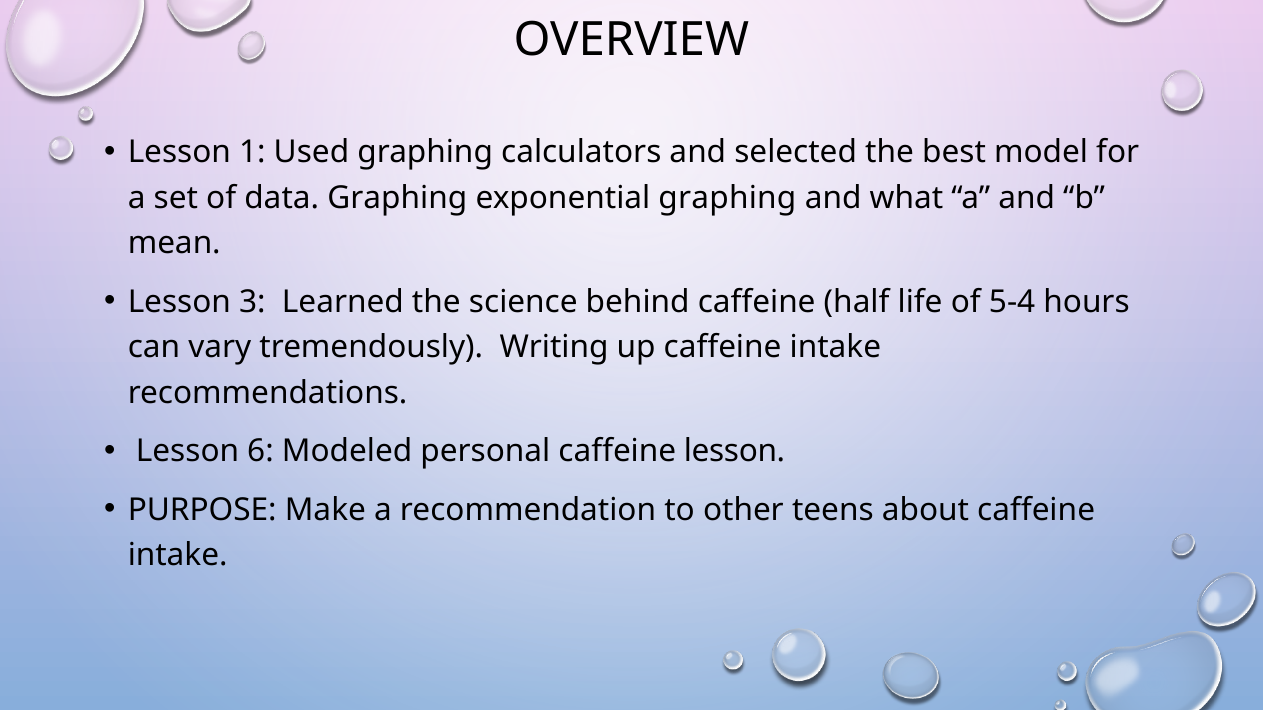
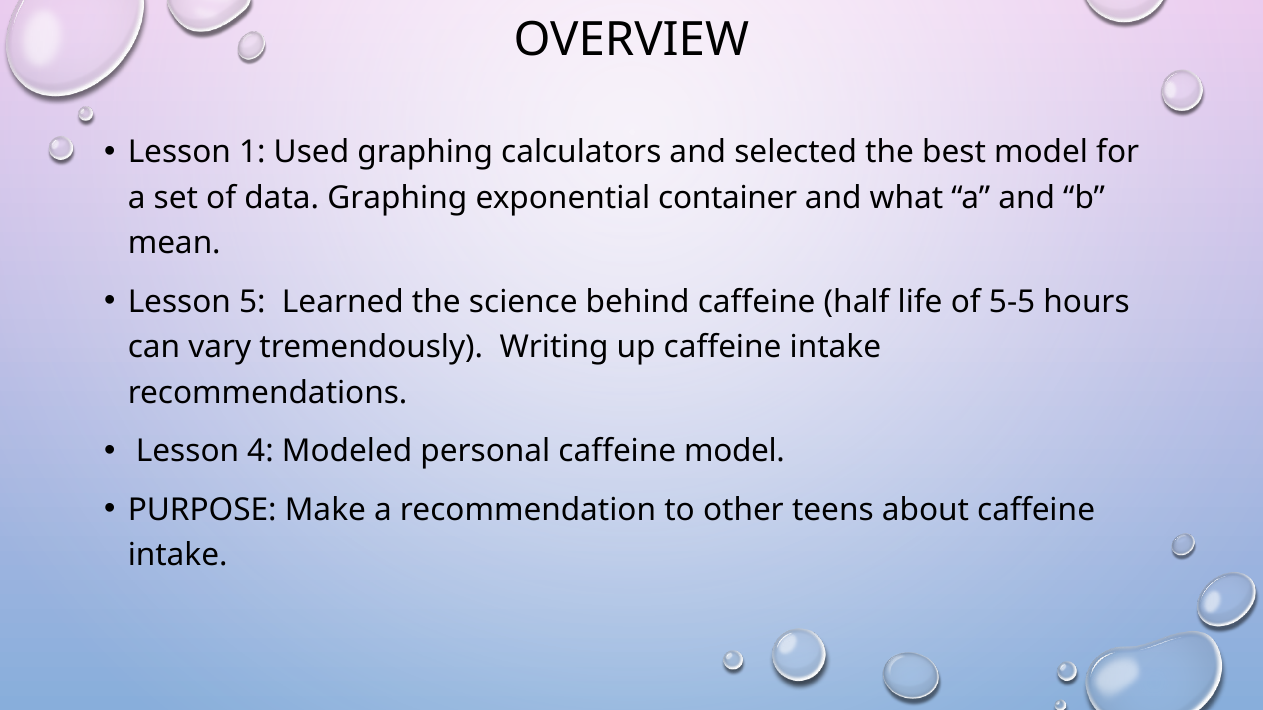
exponential graphing: graphing -> container
3: 3 -> 5
5-4: 5-4 -> 5-5
6: 6 -> 4
caffeine lesson: lesson -> model
